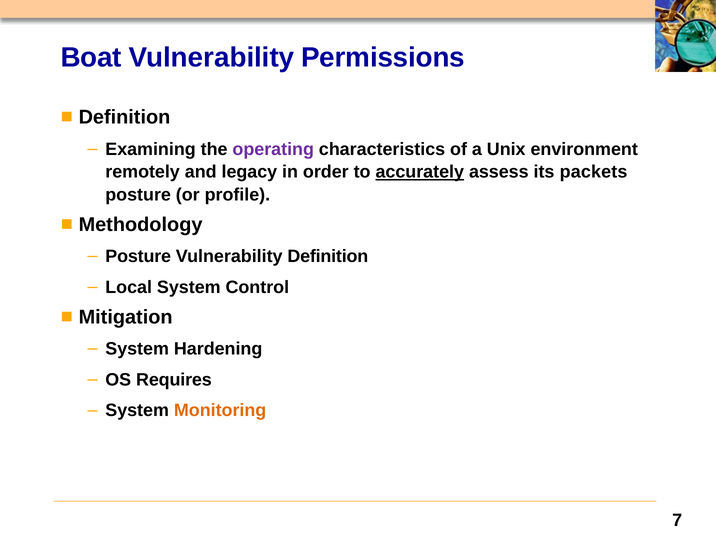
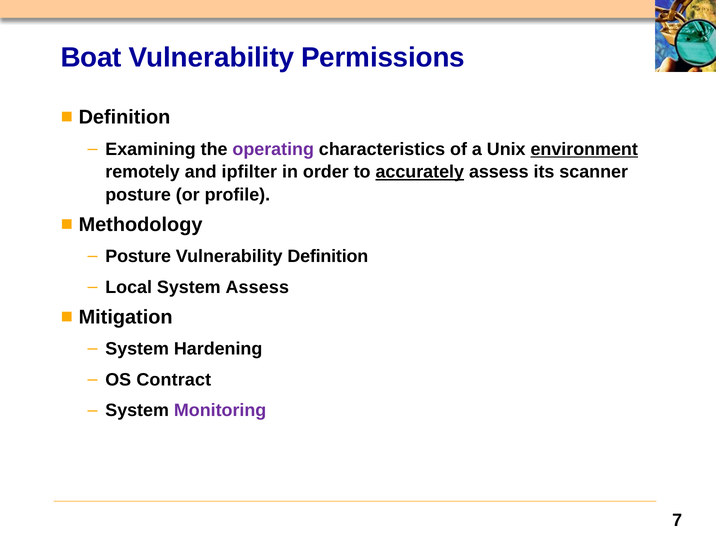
environment underline: none -> present
legacy: legacy -> ipfilter
packets: packets -> scanner
System Control: Control -> Assess
Requires: Requires -> Contract
Monitoring colour: orange -> purple
